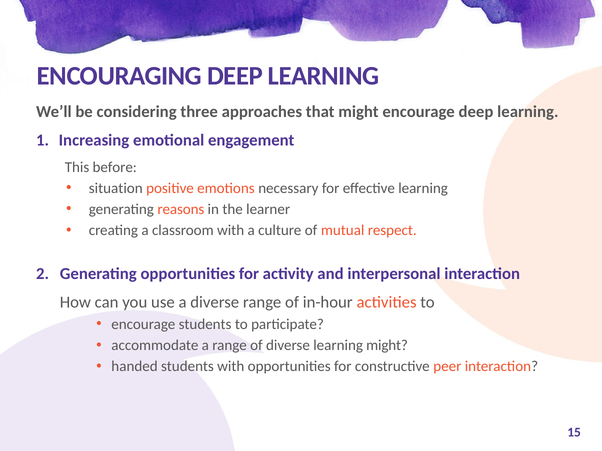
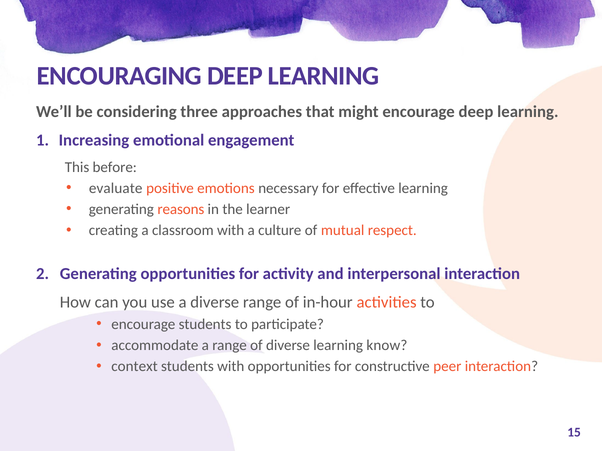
situation: situation -> evaluate
learning might: might -> know
handed: handed -> context
